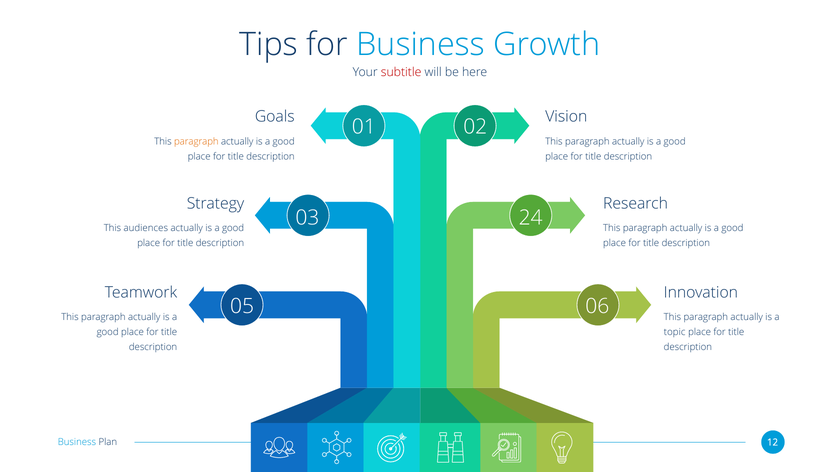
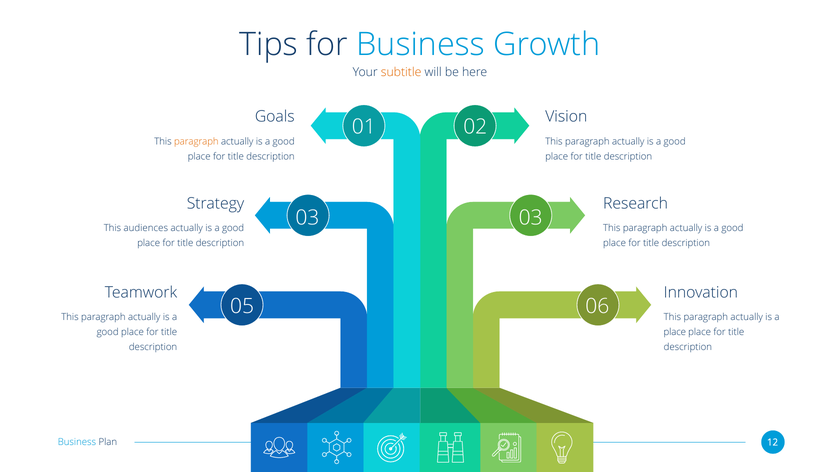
subtitle colour: red -> orange
03 24: 24 -> 03
topic at (675, 333): topic -> place
